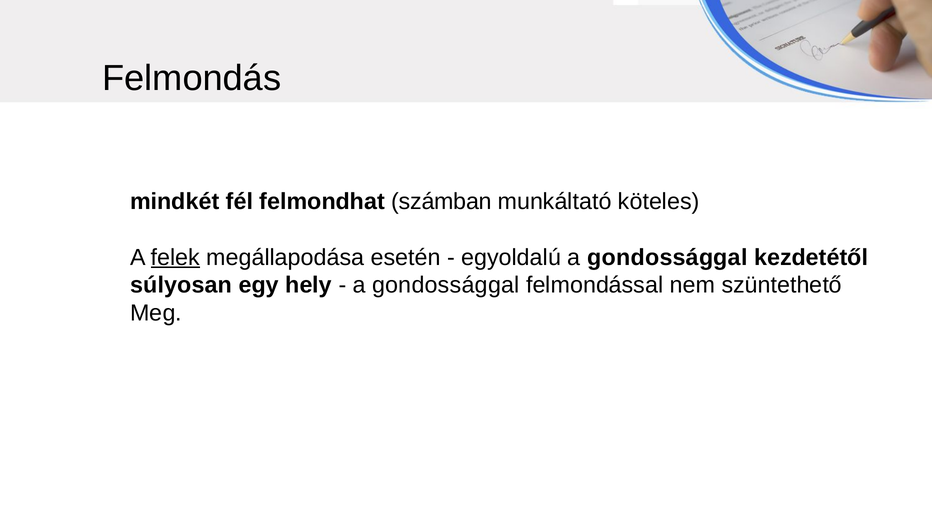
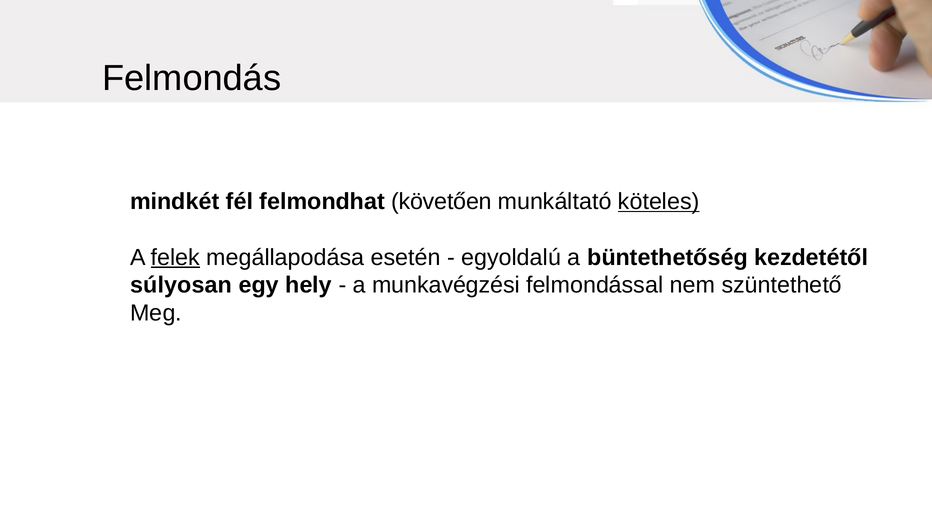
számban: számban -> követően
köteles underline: none -> present
gondossággal at (667, 257): gondossággal -> büntethetőség
gondossággal at (446, 285): gondossággal -> munkavégzési
